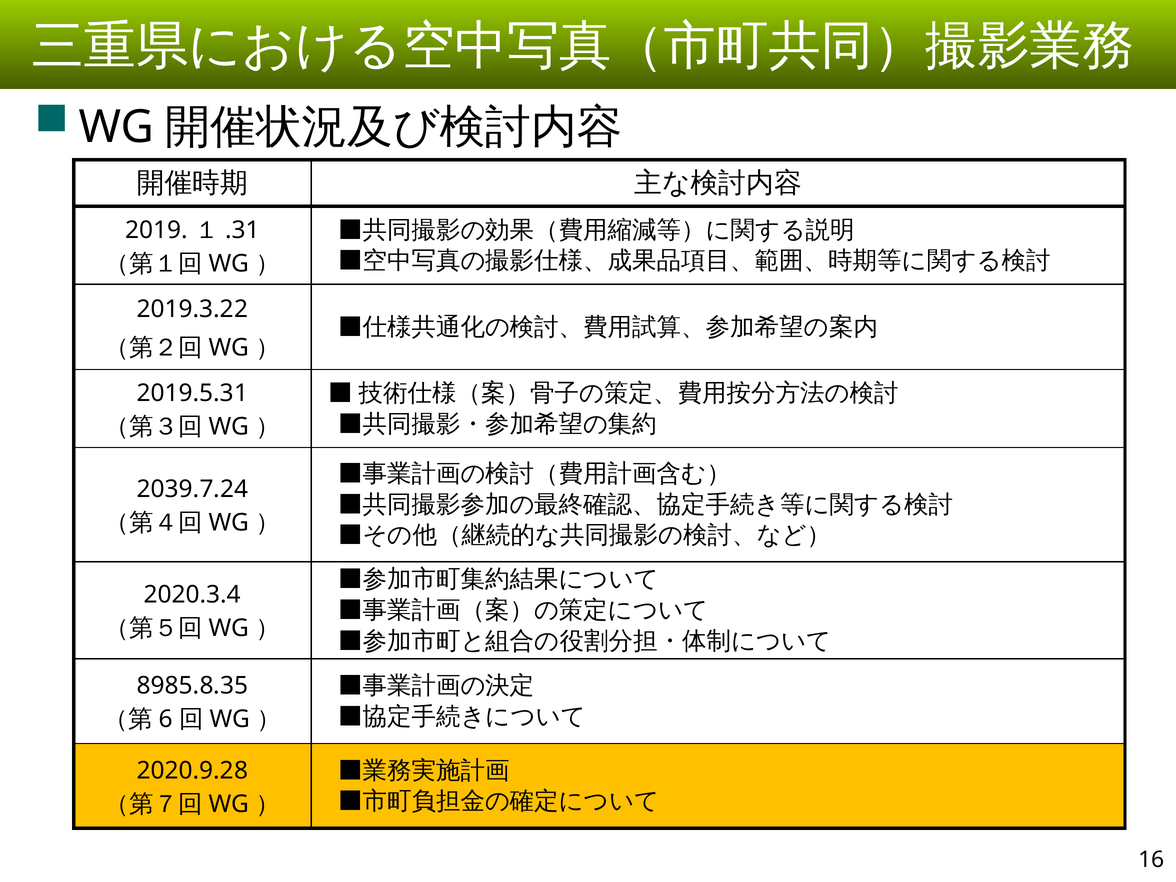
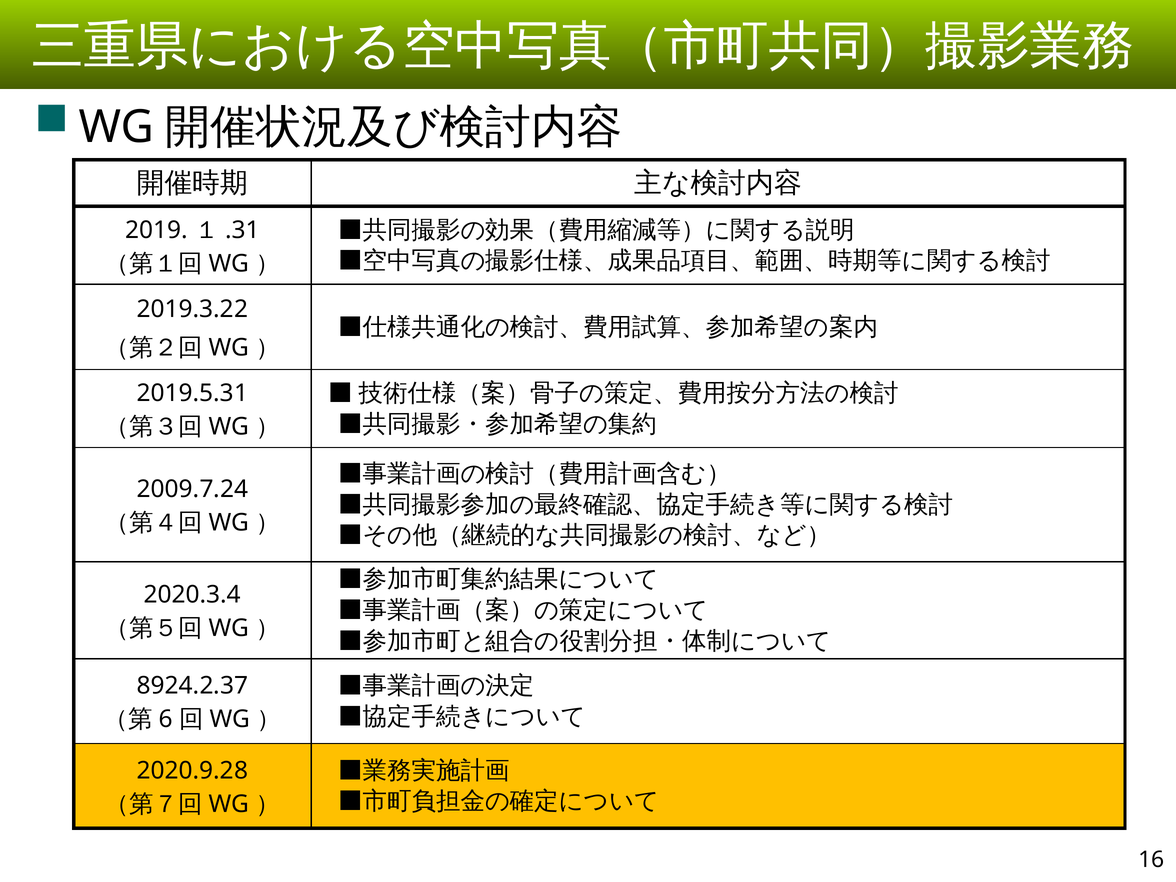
2039.7.24: 2039.7.24 -> 2009.7.24
8985.8.35: 8985.8.35 -> 8924.2.37
